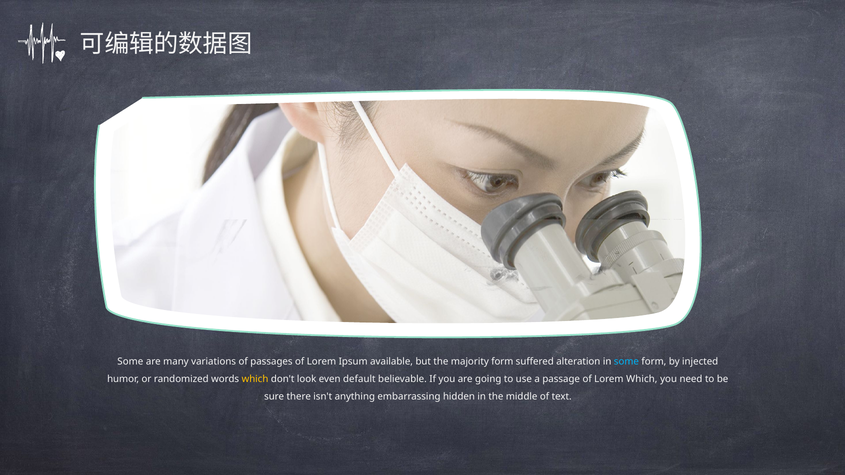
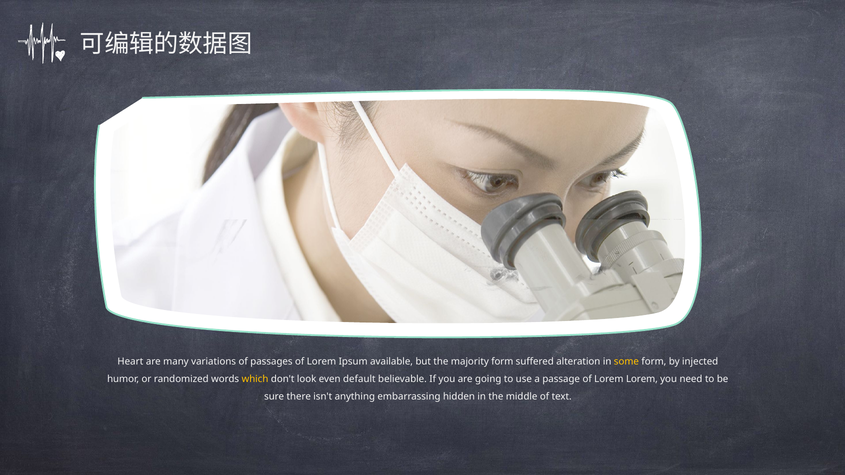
Some at (130, 362): Some -> Heart
some at (626, 362) colour: light blue -> yellow
Lorem Which: Which -> Lorem
